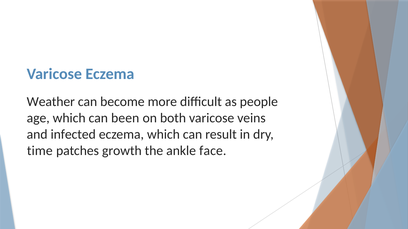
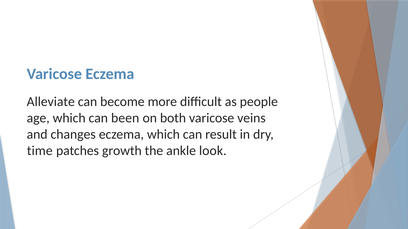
Weather: Weather -> Alleviate
infected: infected -> changes
face: face -> look
